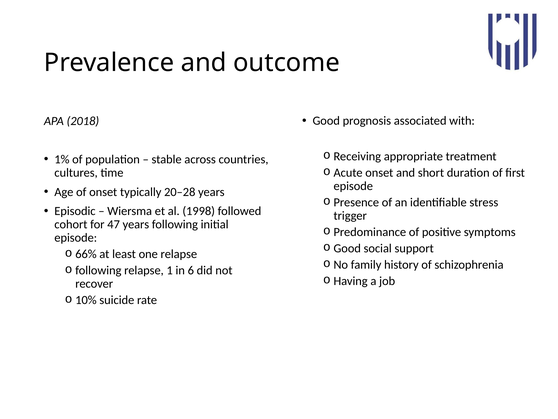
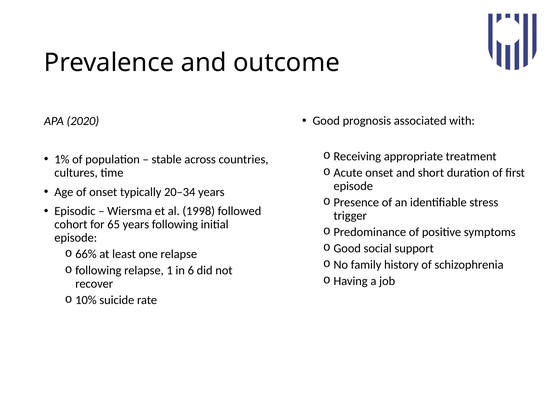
2018: 2018 -> 2020
20–28: 20–28 -> 20–34
47: 47 -> 65
